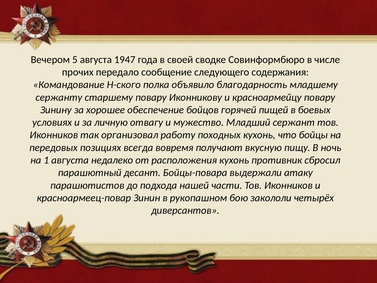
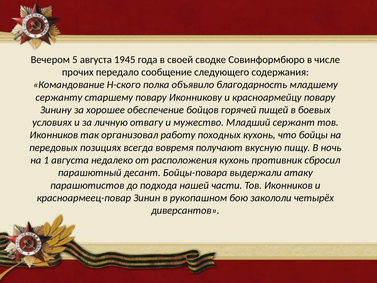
1947: 1947 -> 1945
